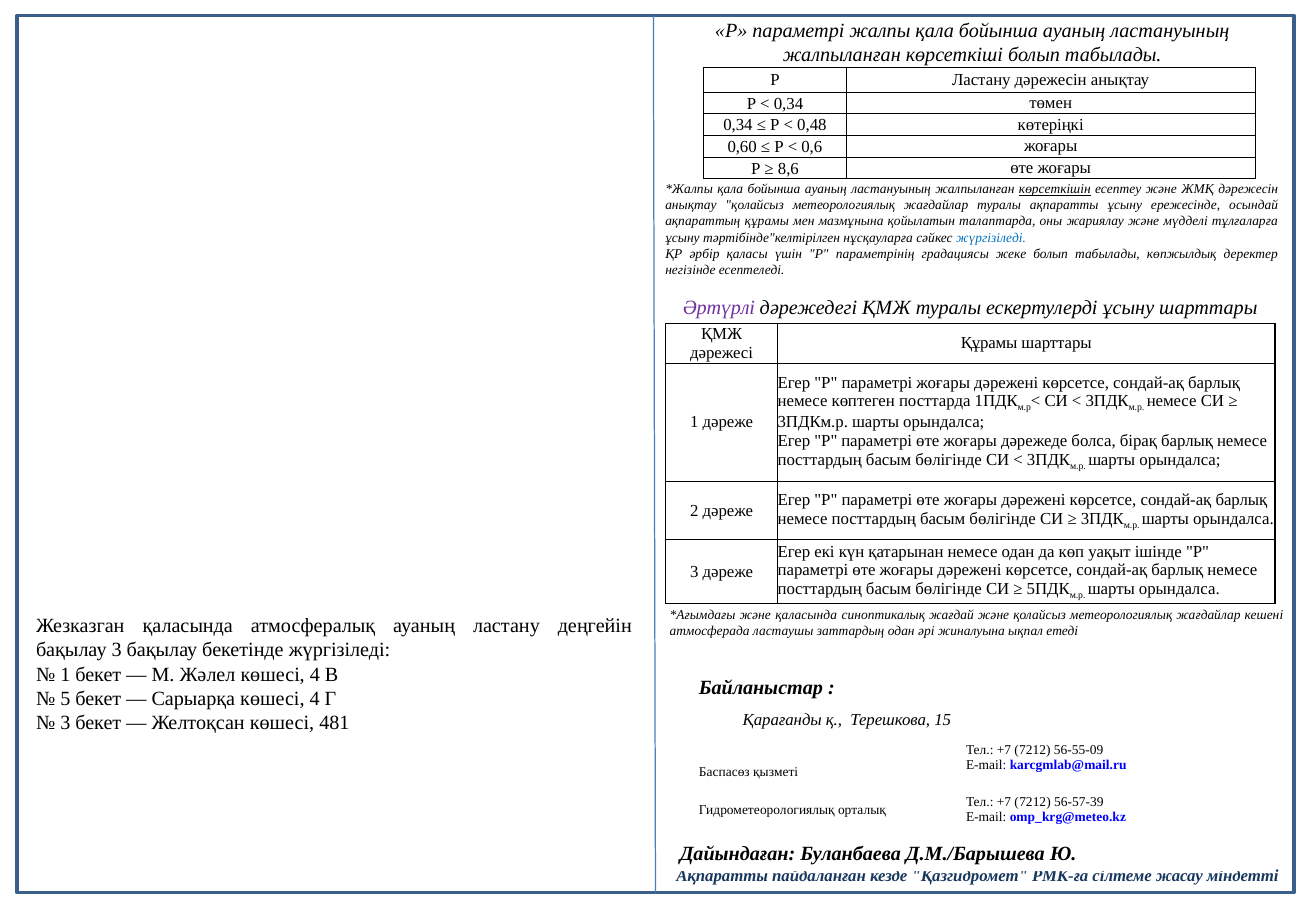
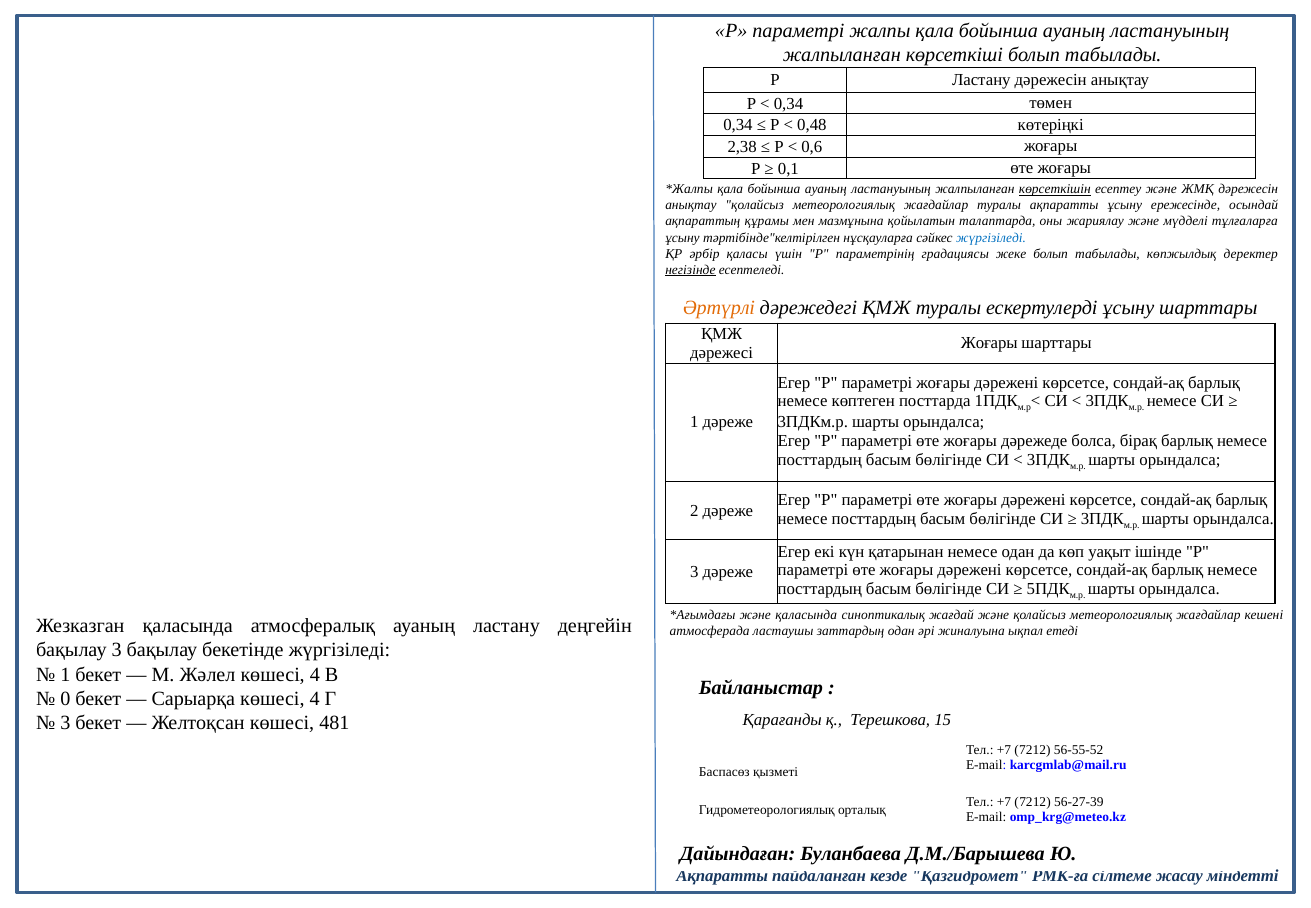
0,60: 0,60 -> 2,38
8,6: 8,6 -> 0,1
негізінде underline: none -> present
Әртүрлі colour: purple -> orange
Құрамы at (989, 343): Құрамы -> Жоғары
5: 5 -> 0
56-55-09: 56-55-09 -> 56-55-52
56-57-39: 56-57-39 -> 56-27-39
